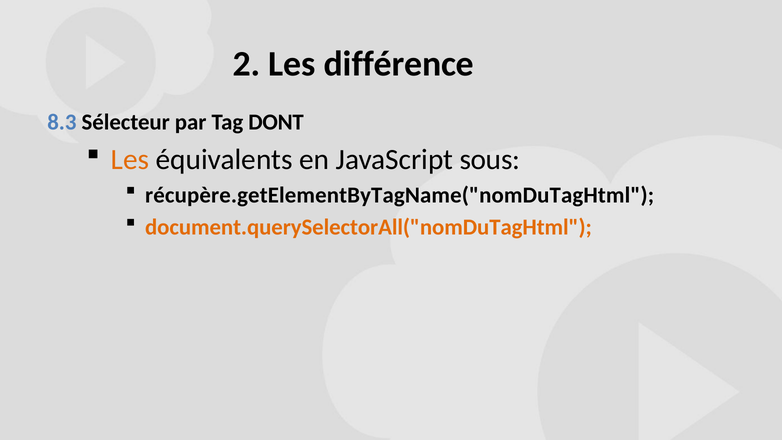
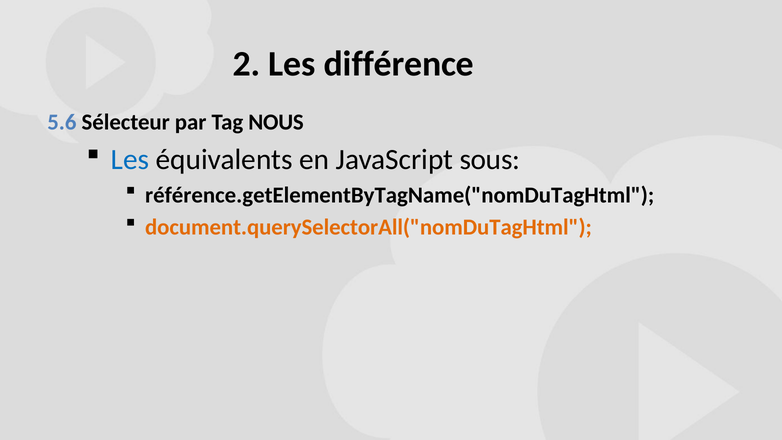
8.3: 8.3 -> 5.6
DONT: DONT -> NOUS
Les at (130, 160) colour: orange -> blue
récupère.getElementByTagName("nomDuTagHtml: récupère.getElementByTagName("nomDuTagHtml -> référence.getElementByTagName("nomDuTagHtml
